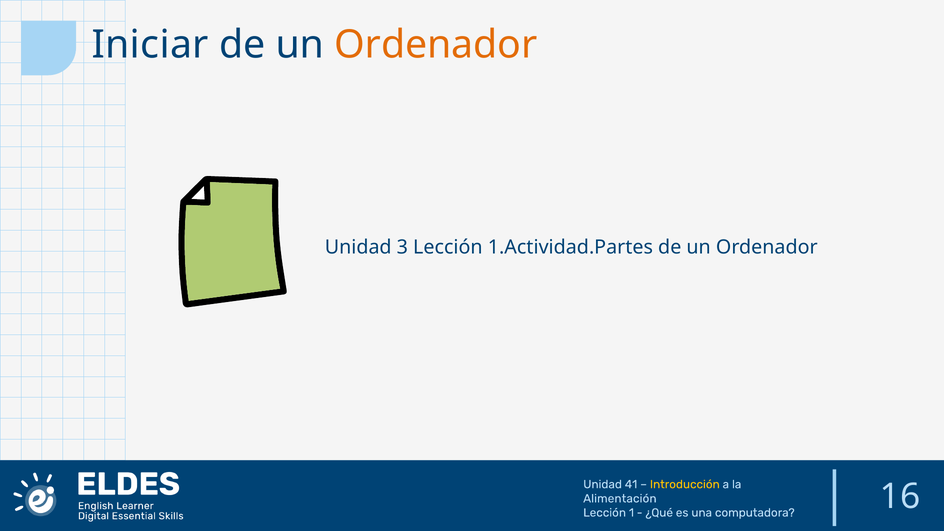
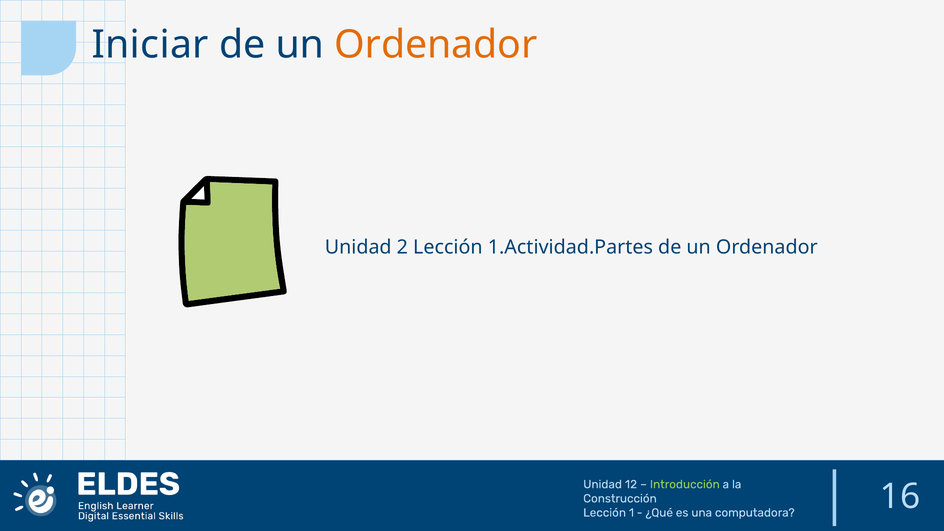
3: 3 -> 2
41: 41 -> 12
Introducción colour: yellow -> light green
Alimentación: Alimentación -> Construcción
